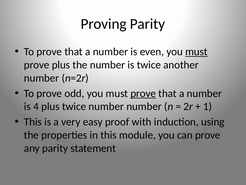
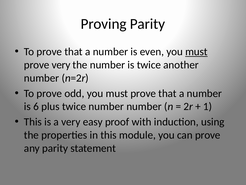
prove plus: plus -> very
prove at (143, 93) underline: present -> none
4: 4 -> 6
